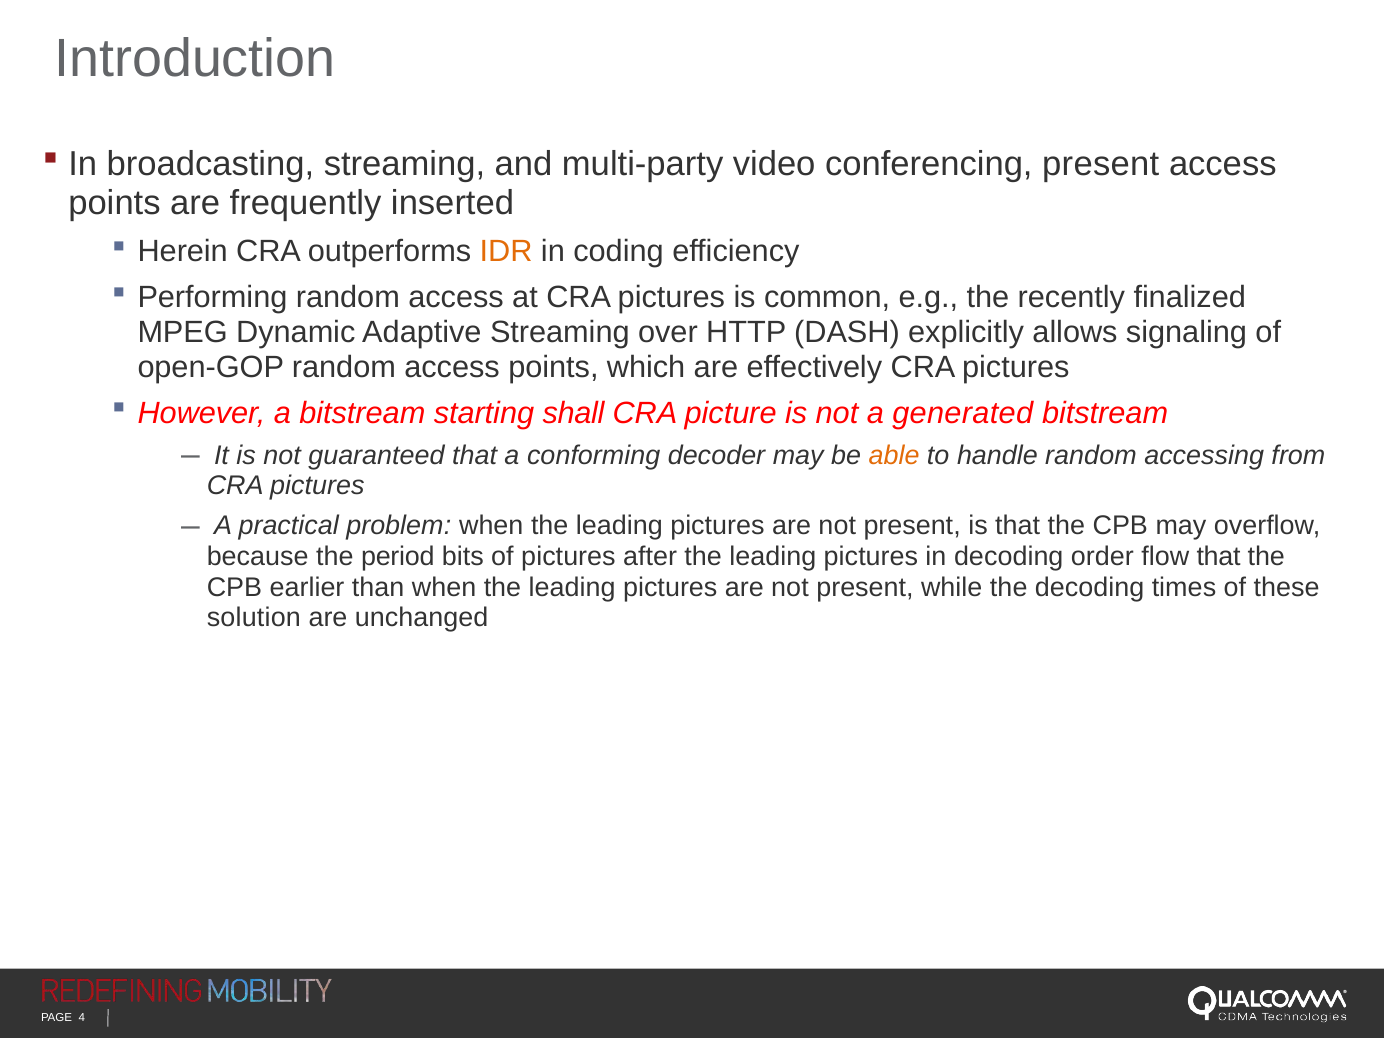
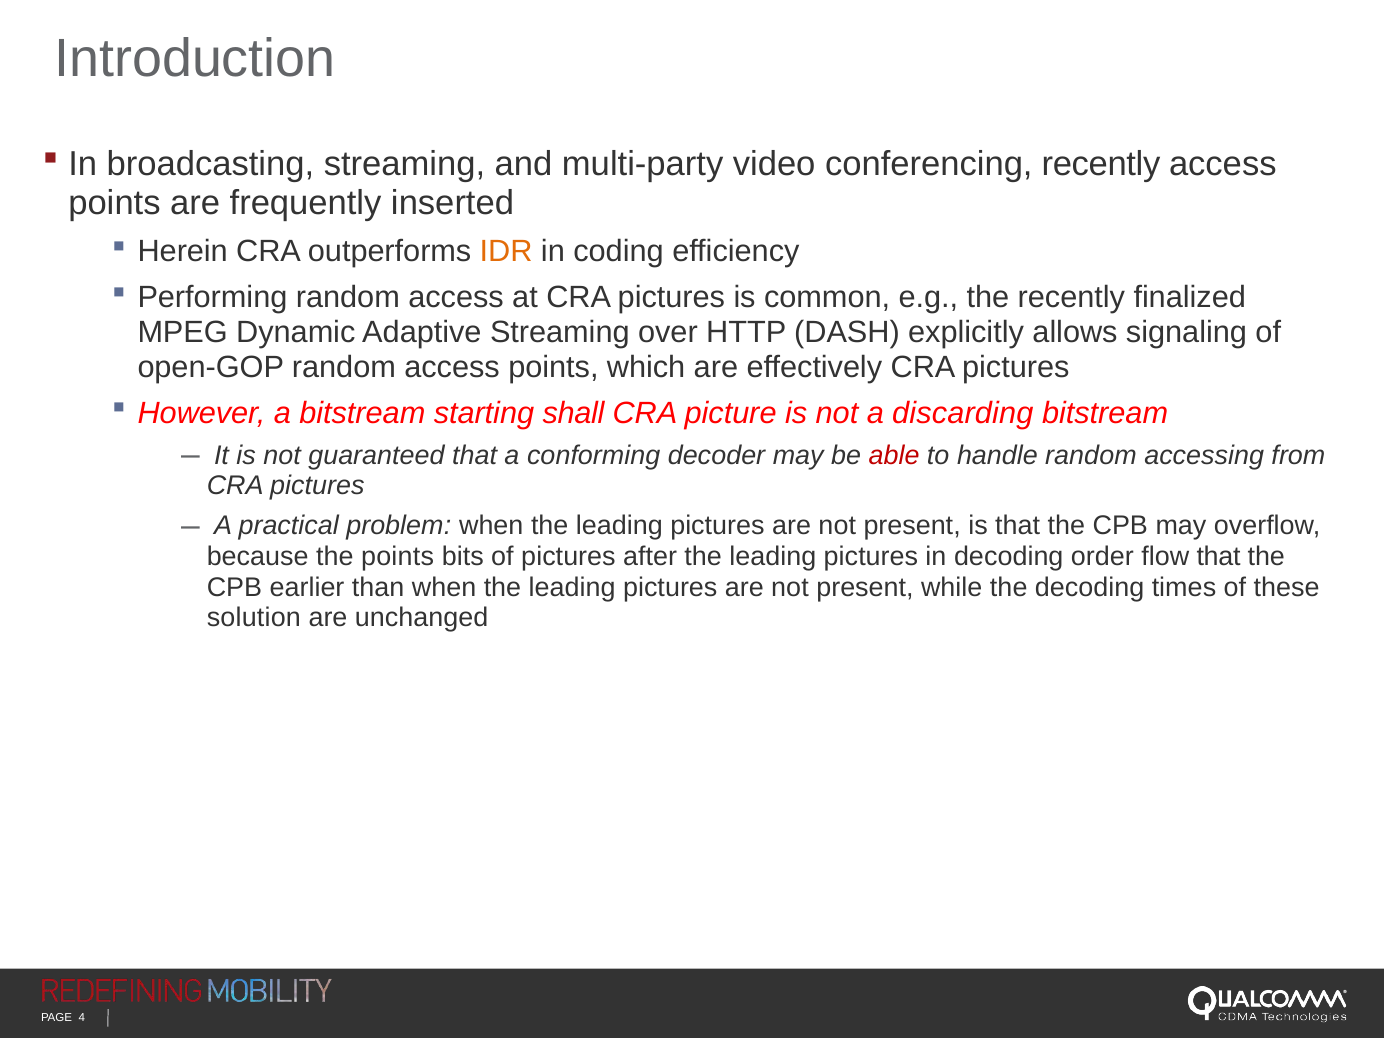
conferencing present: present -> recently
generated: generated -> discarding
able colour: orange -> red
the period: period -> points
